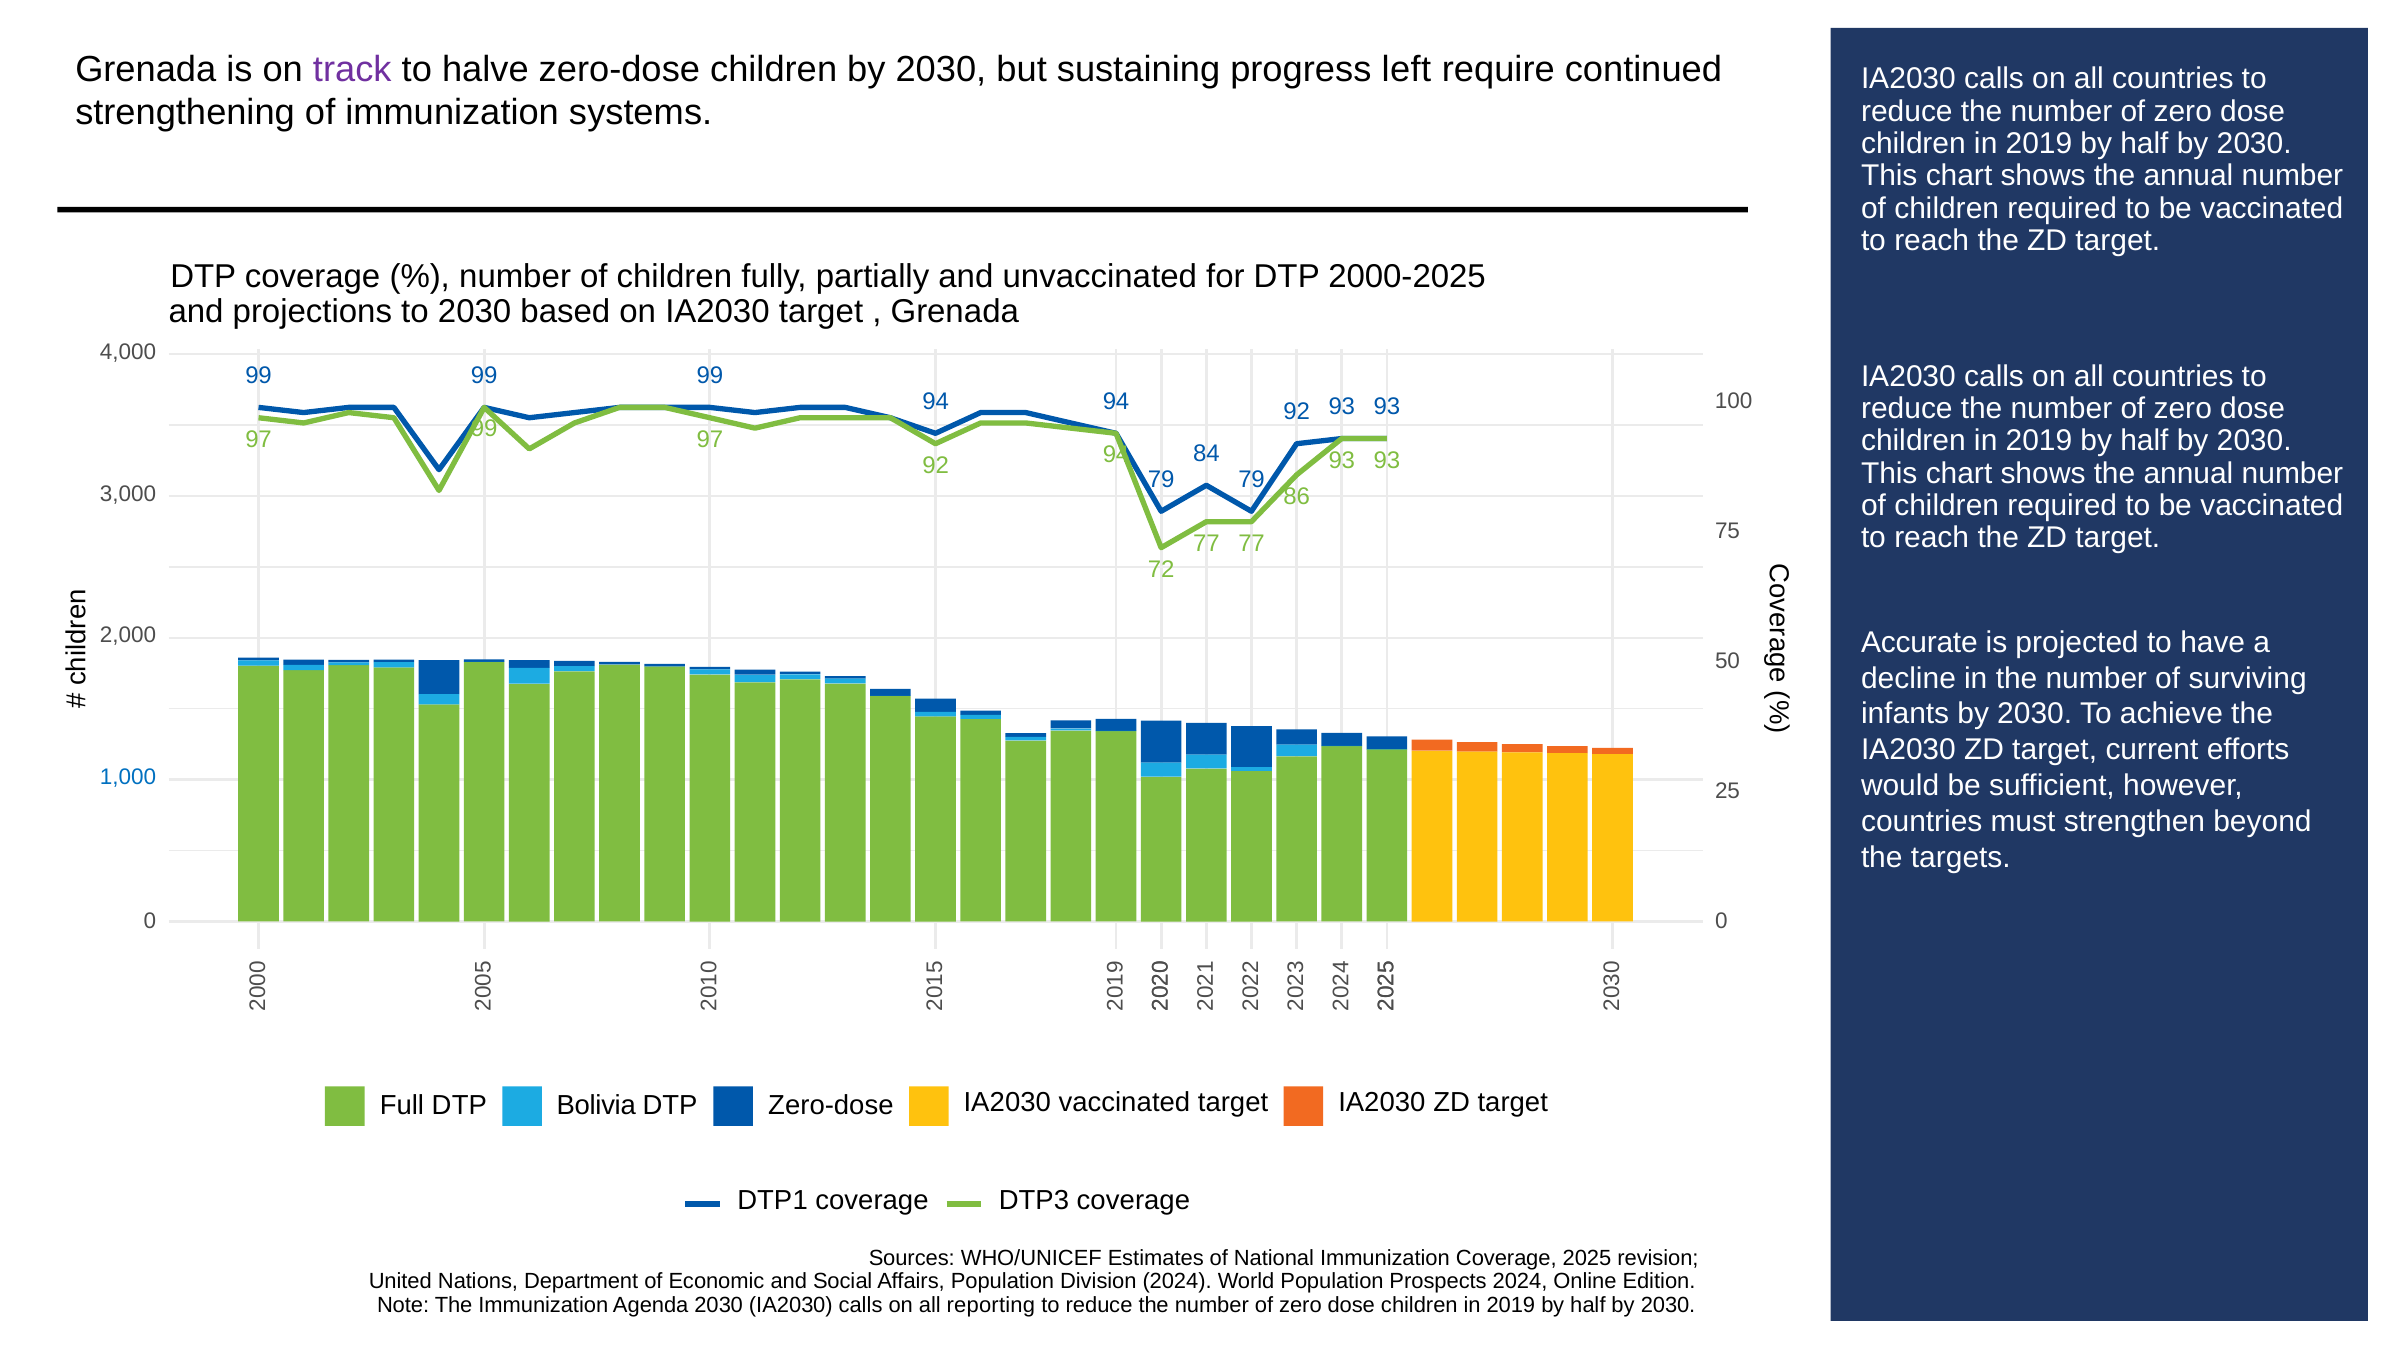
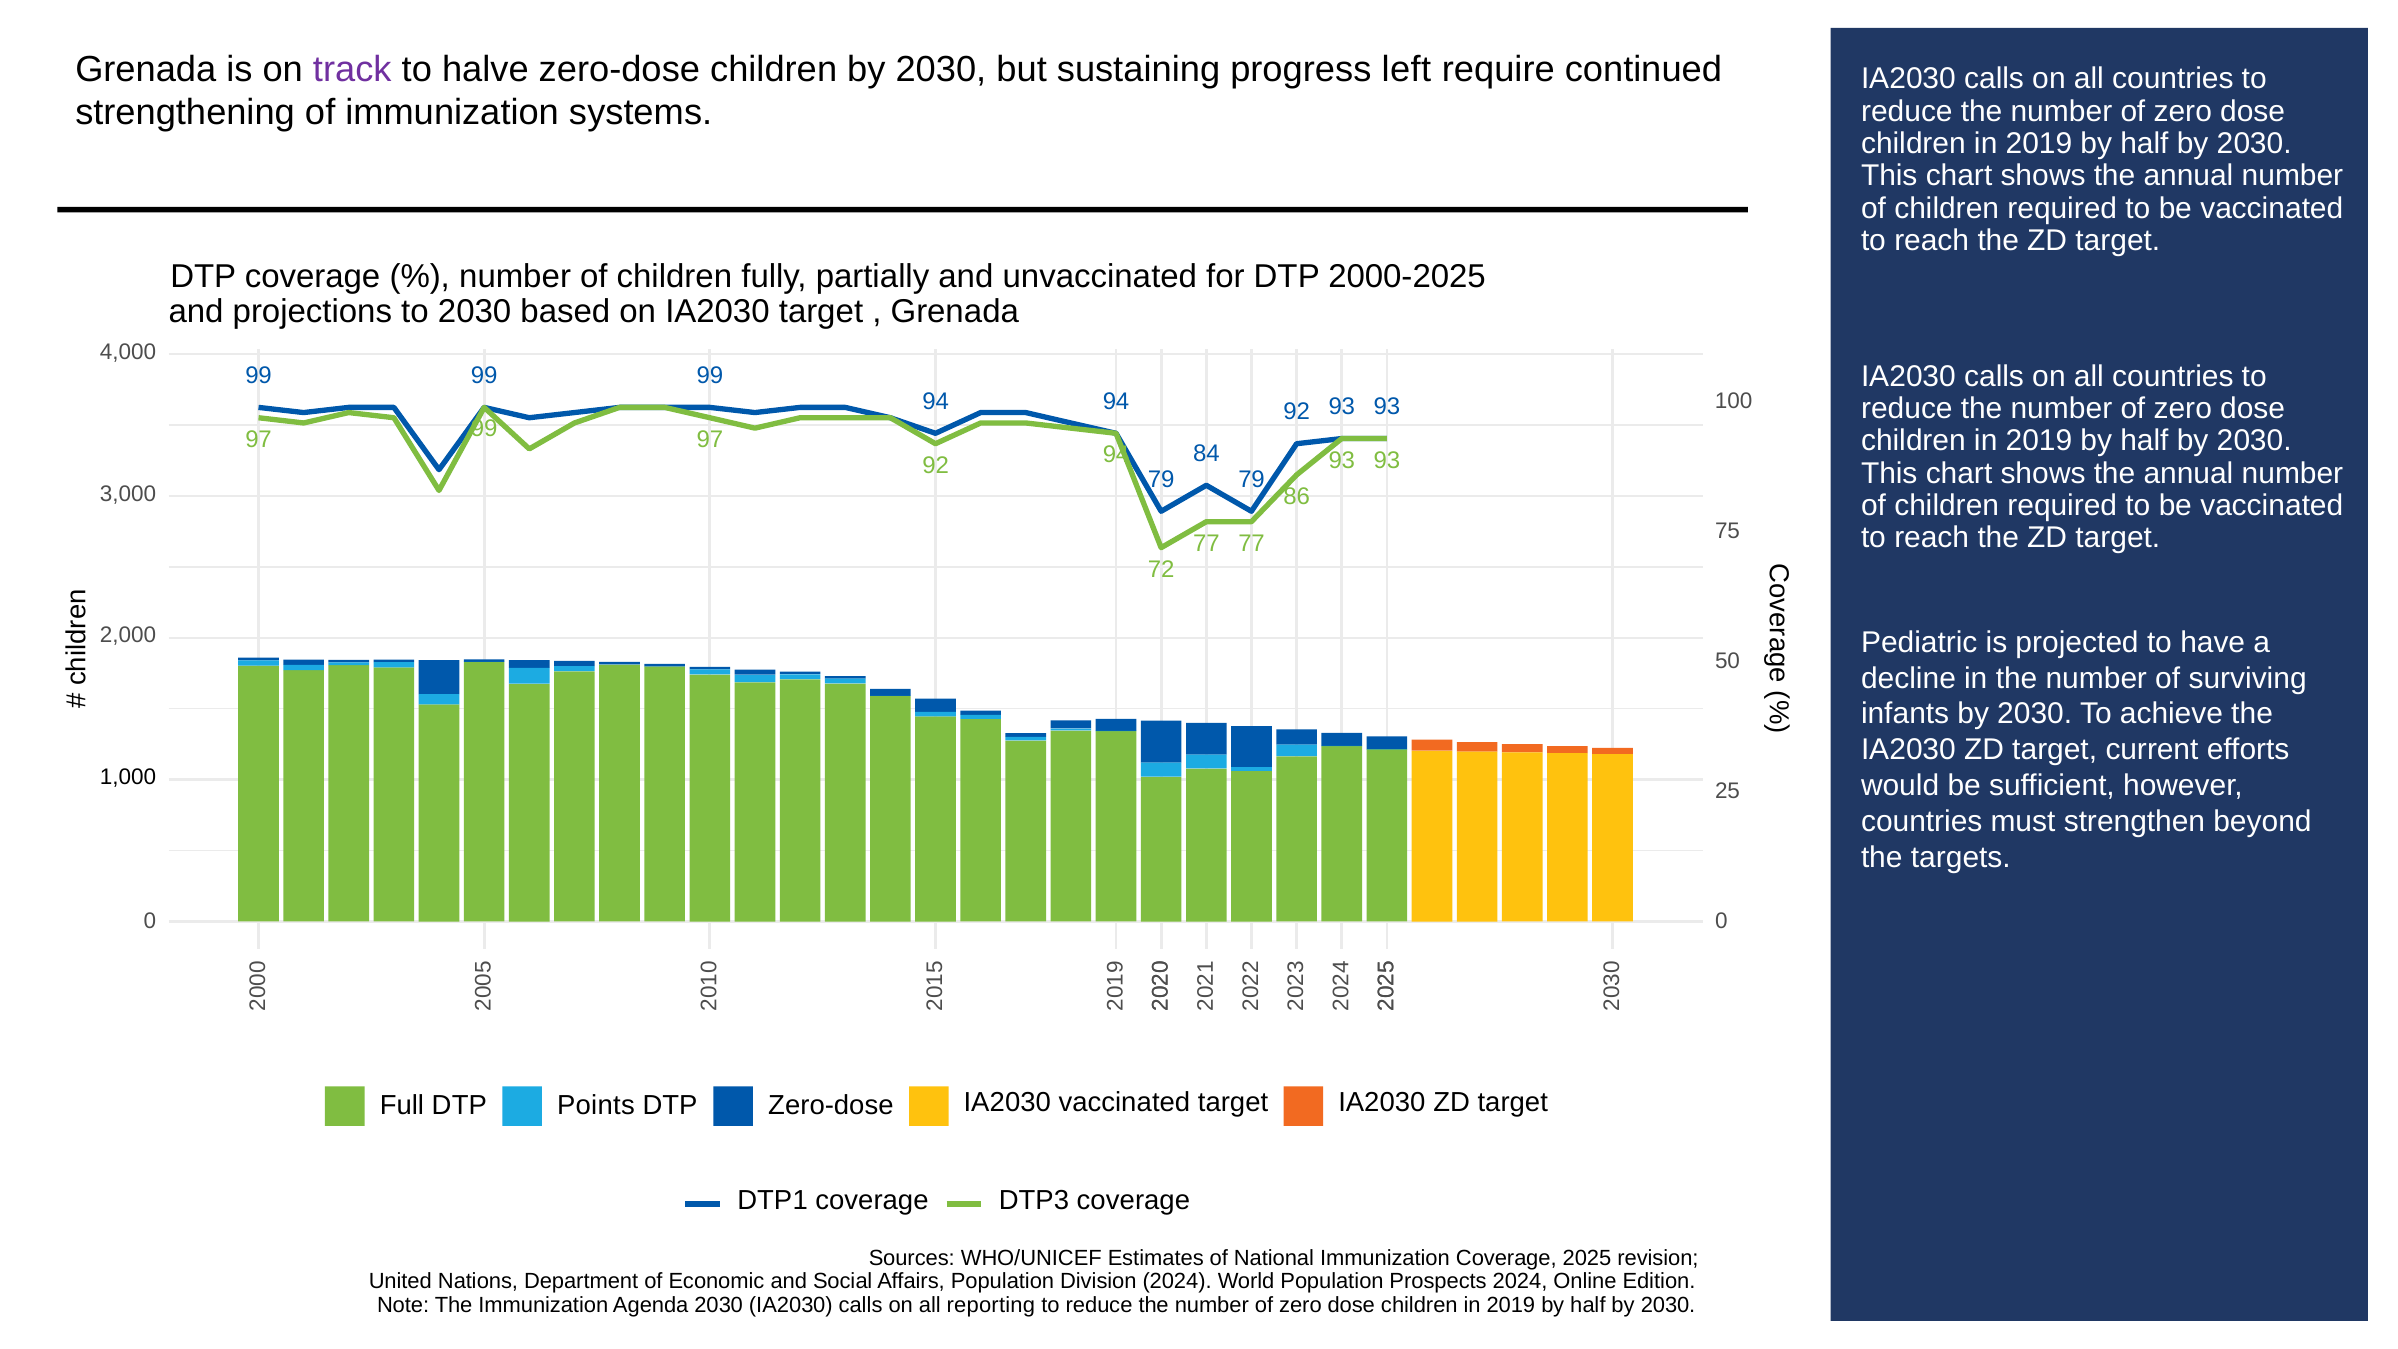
Accurate: Accurate -> Pediatric
1,000 colour: blue -> black
Bolivia: Bolivia -> Points
